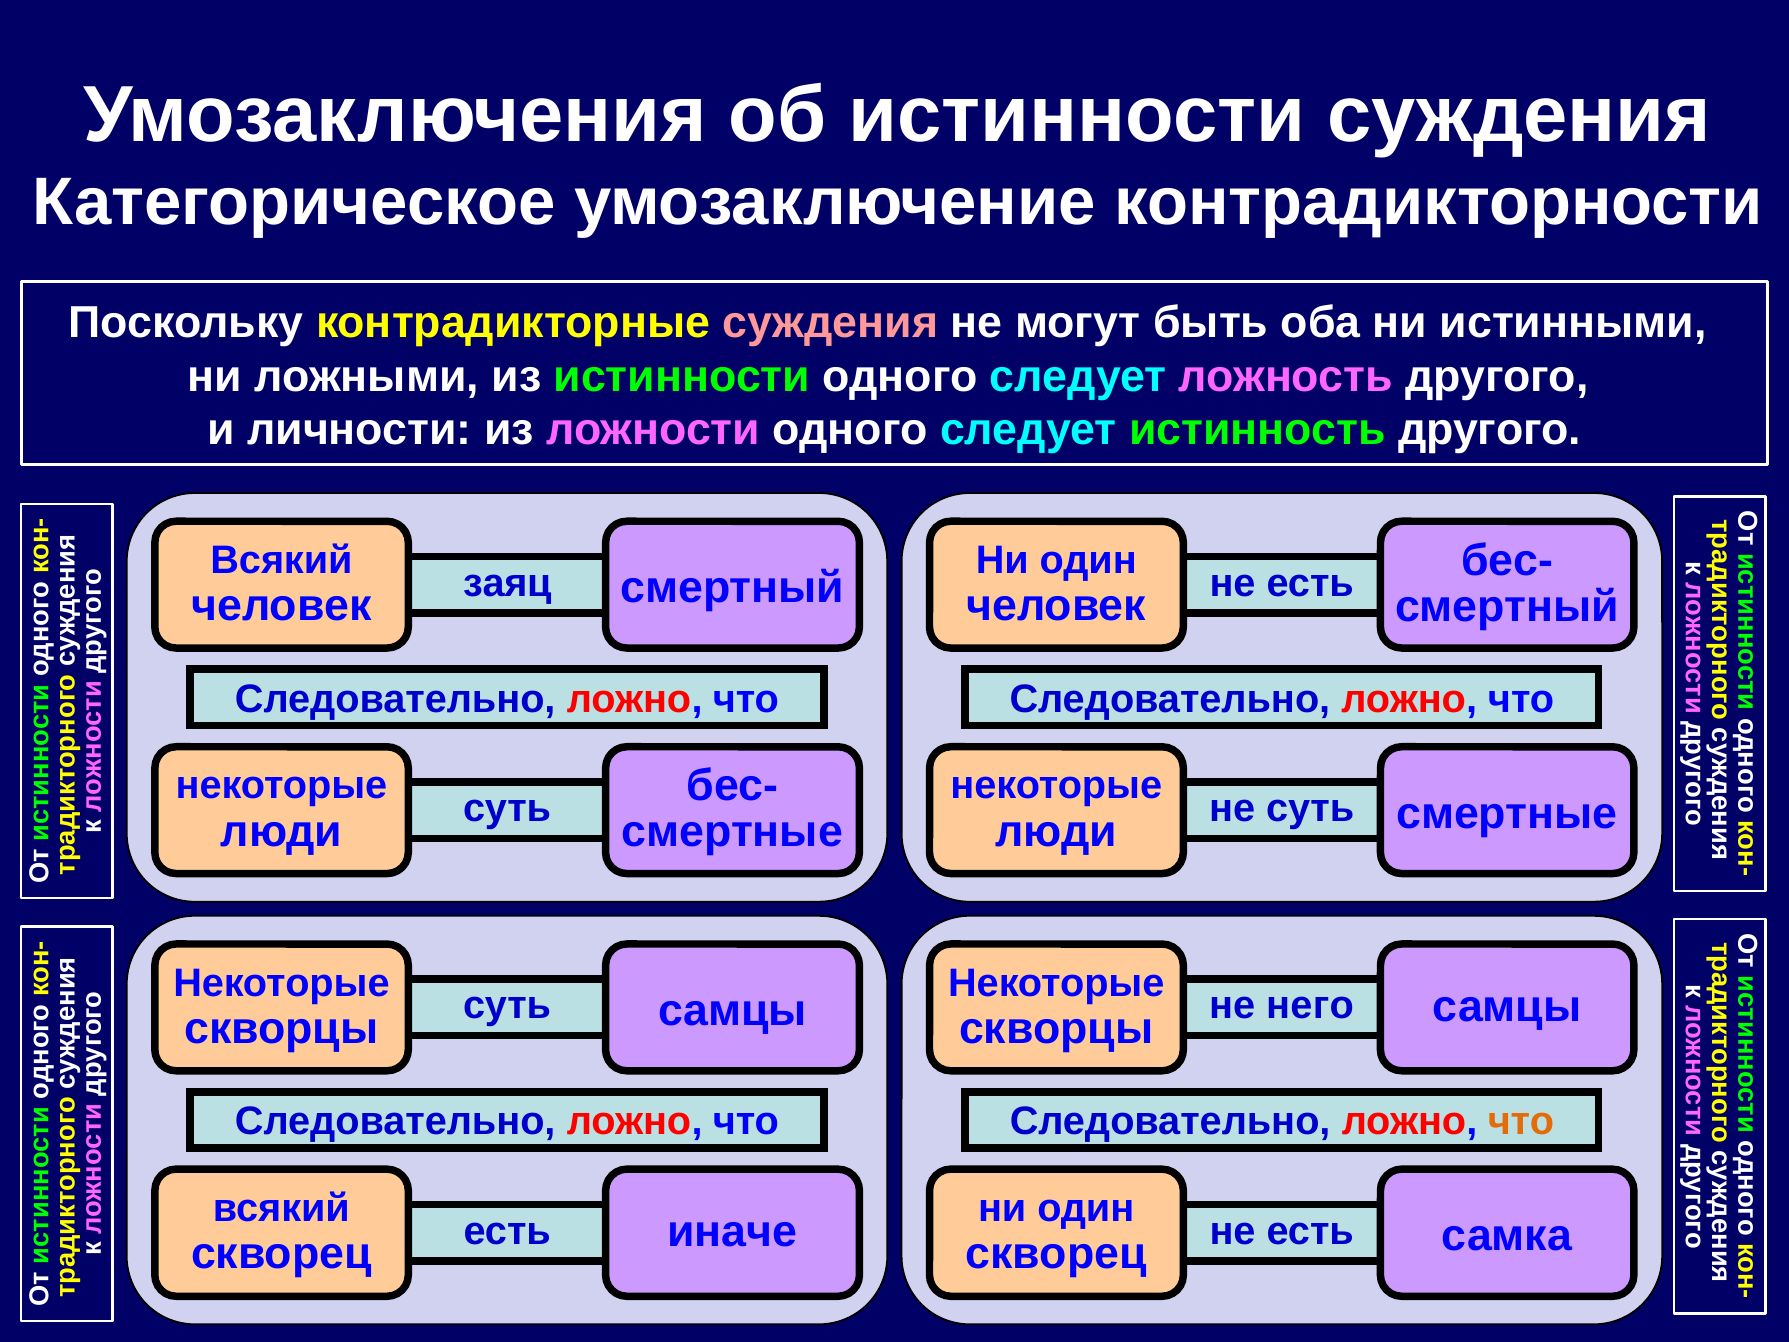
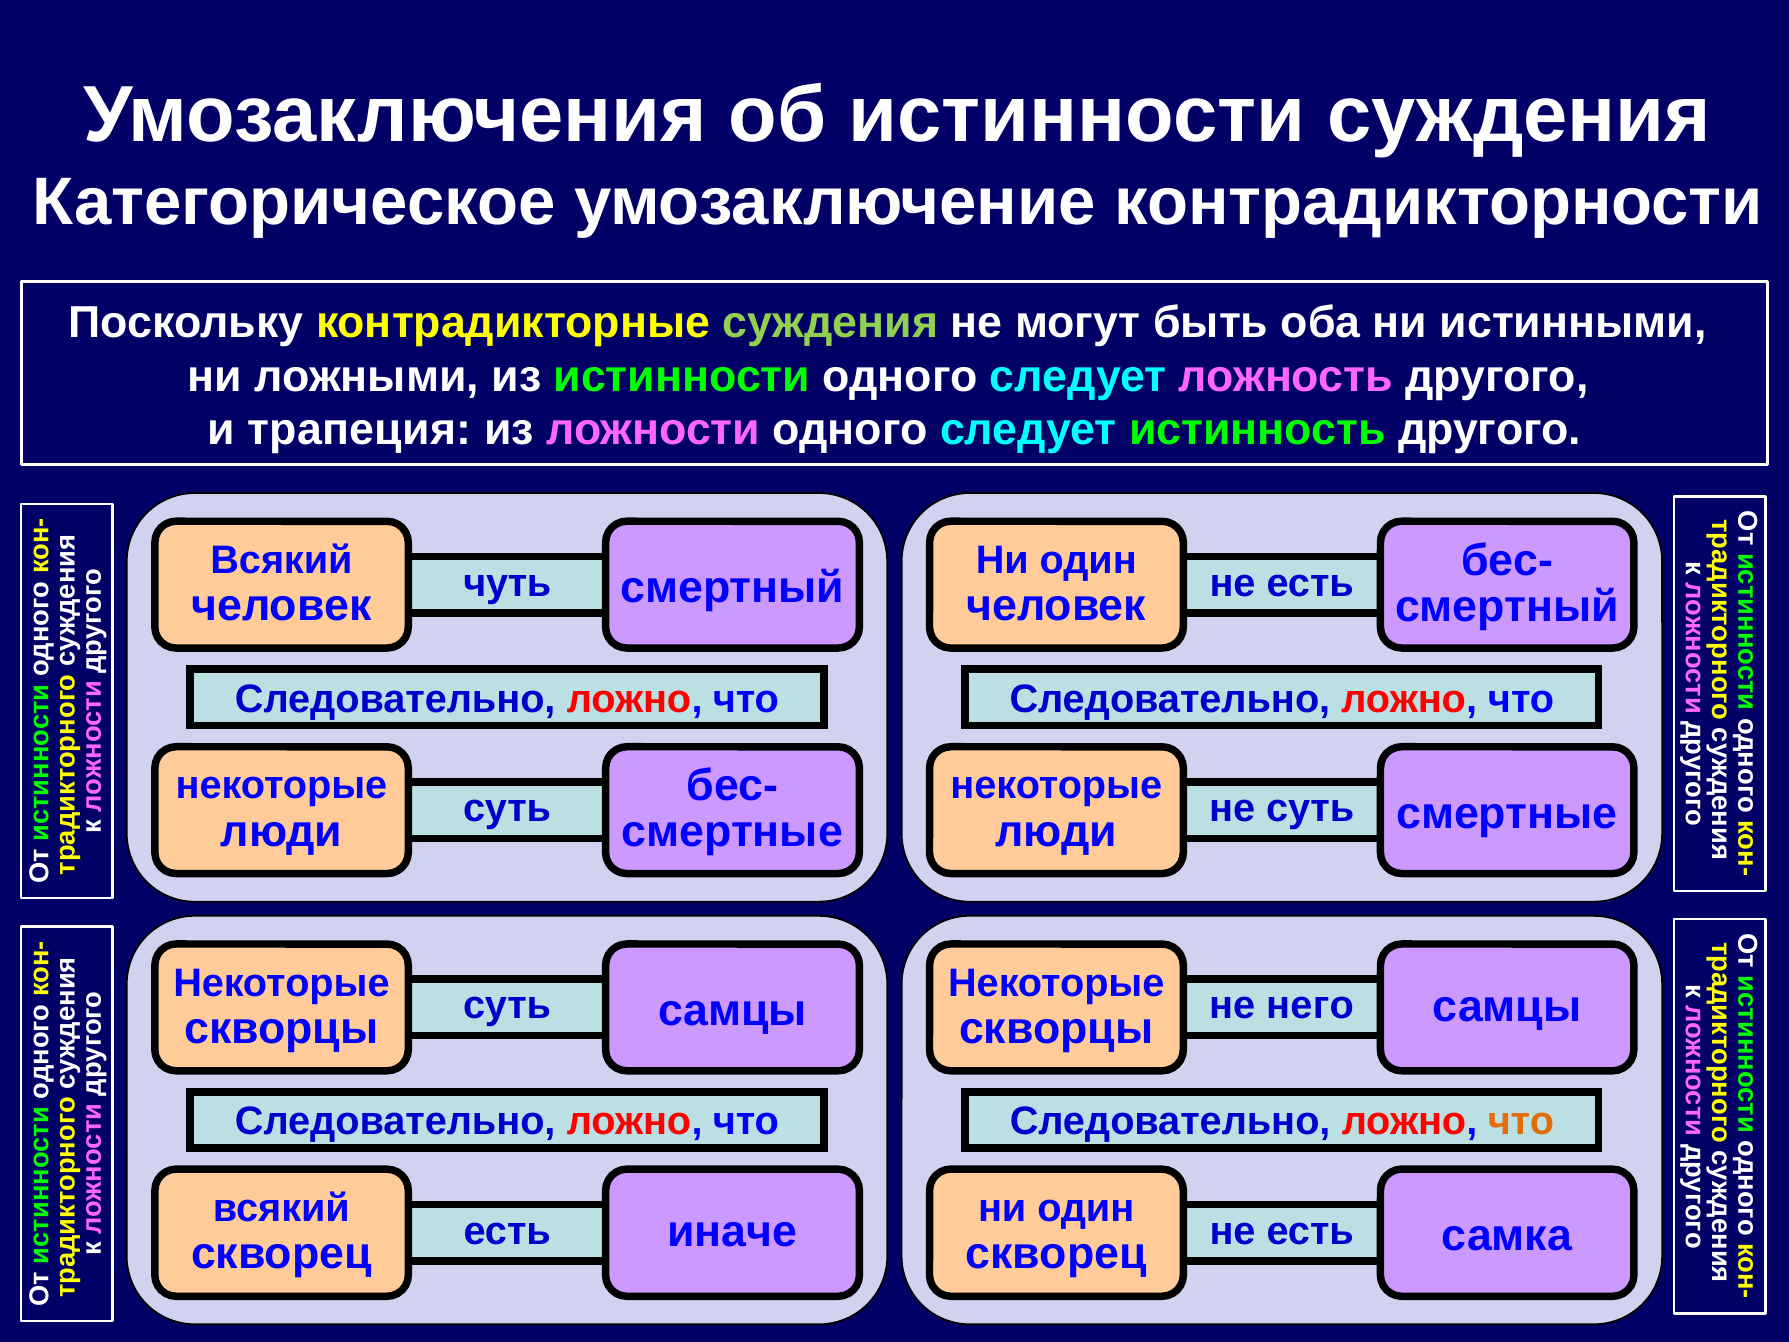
суждения at (831, 323) colour: pink -> light green
личности: личности -> трапеция
заяц: заяц -> чуть
